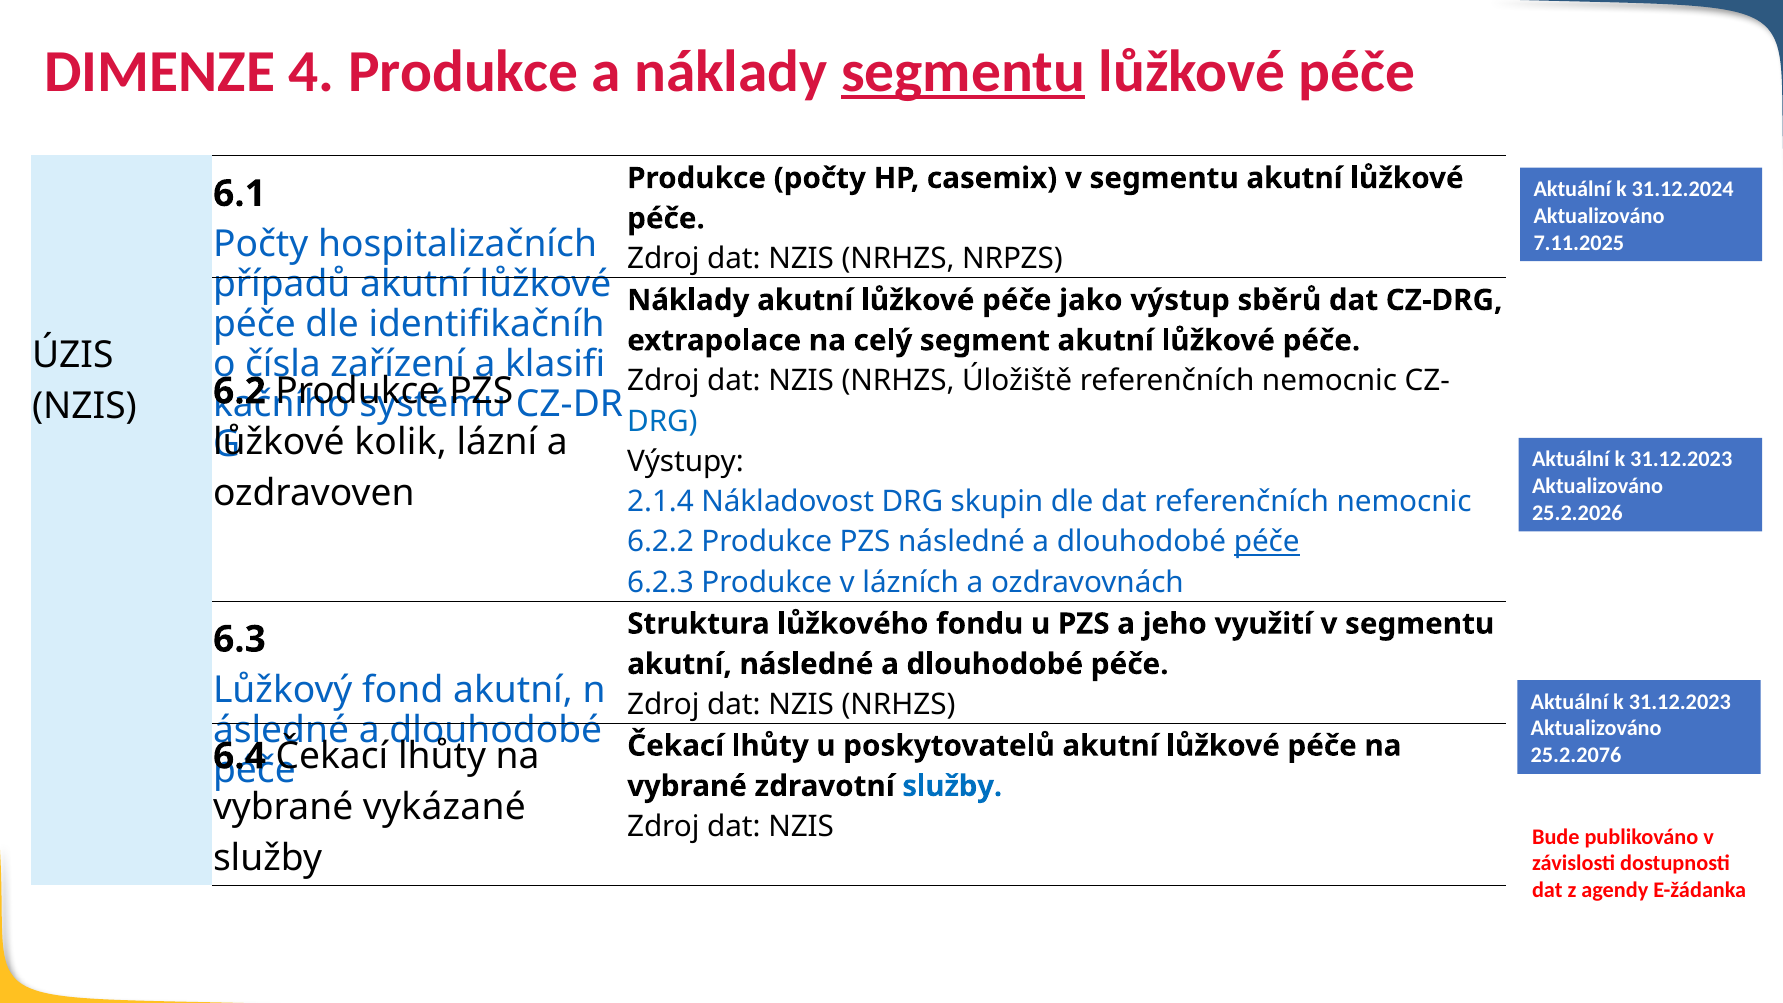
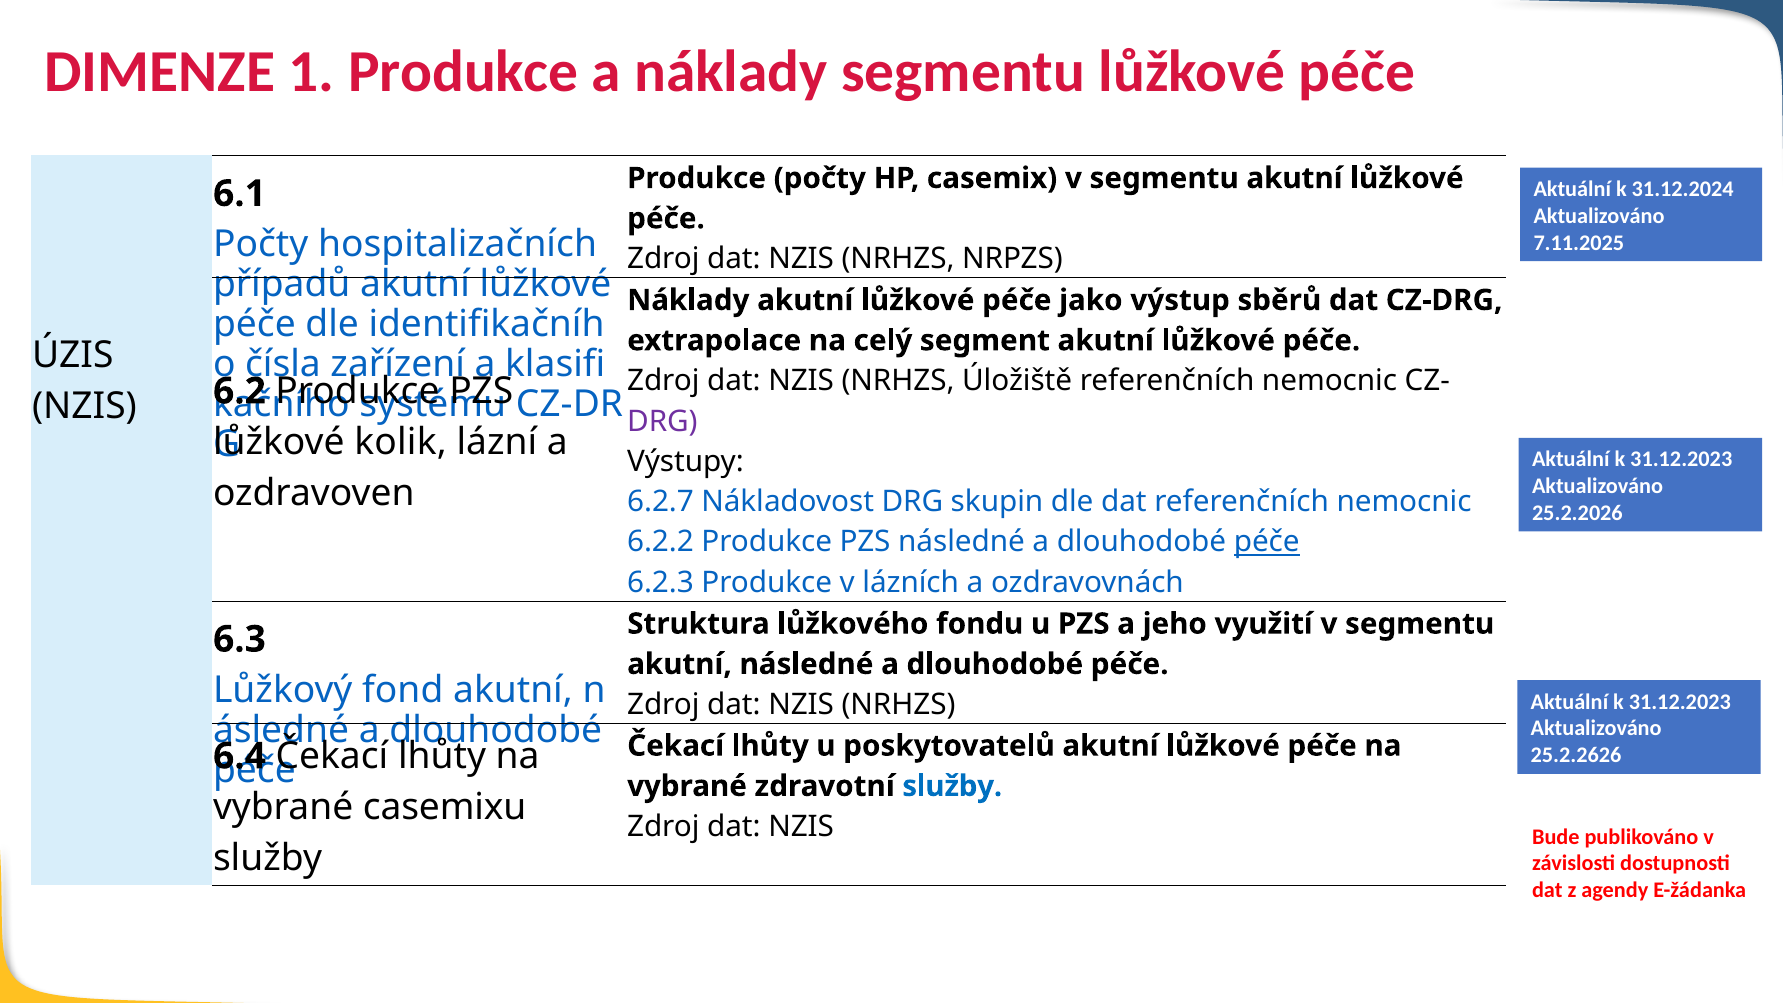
4: 4 -> 1
segmentu at (963, 72) underline: present -> none
DRG at (662, 421) colour: blue -> purple
2.1.4: 2.1.4 -> 6.2.7
25.2.2076: 25.2.2076 -> 25.2.2626
vykázané: vykázané -> casemixu
